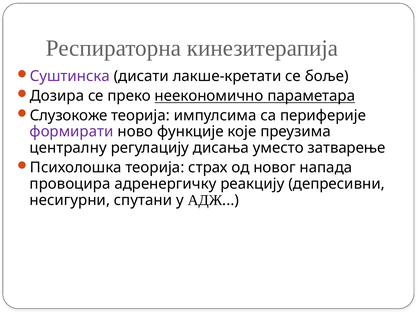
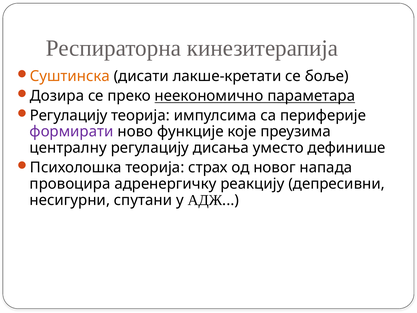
Суштинска colour: purple -> orange
Слузокоже at (69, 115): Слузокоже -> Регулацију
затварење: затварење -> дефинише
